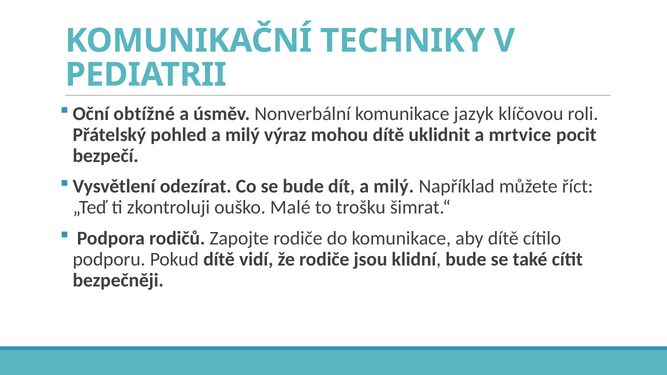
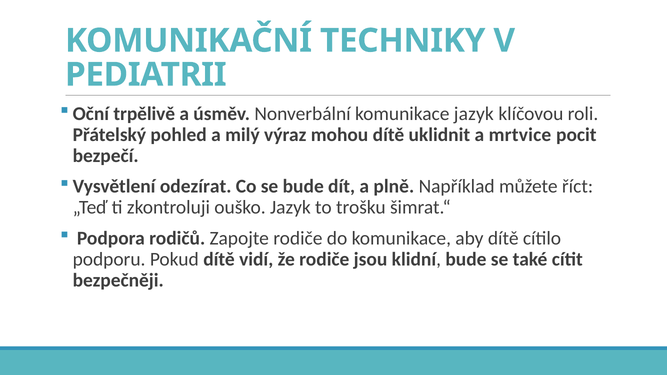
obtížné: obtížné -> trpělivě
dít a milý: milý -> plně
ouško Malé: Malé -> Jazyk
